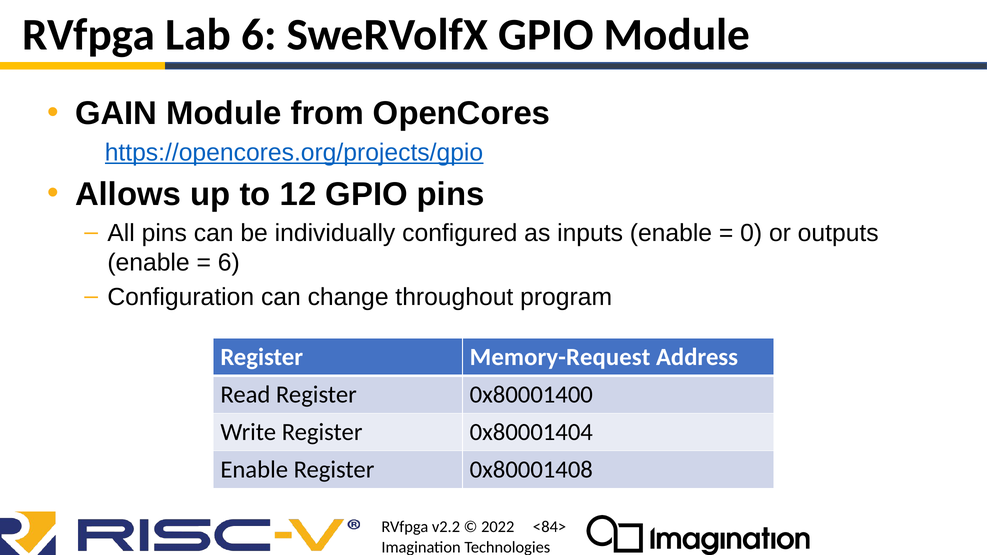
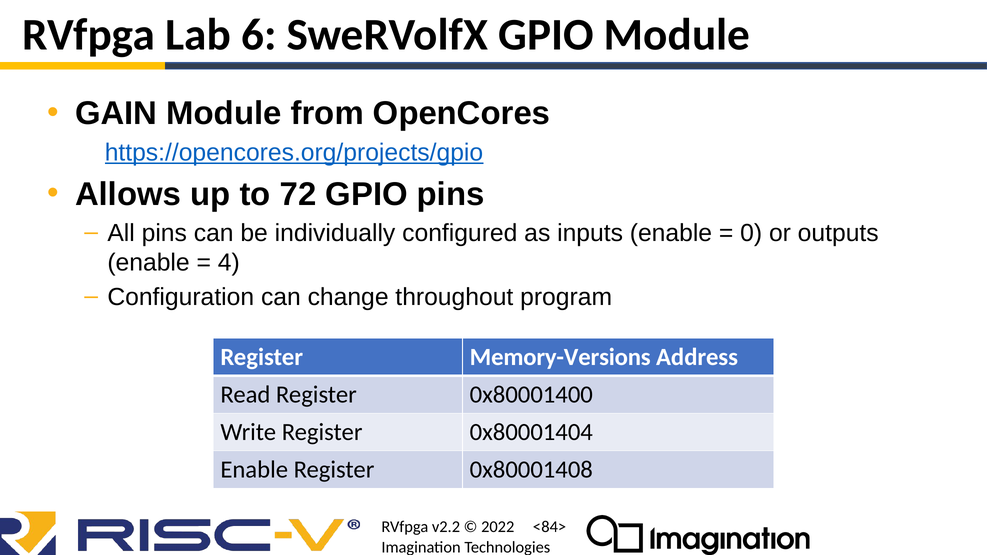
12: 12 -> 72
6 at (229, 263): 6 -> 4
Memory-Request: Memory-Request -> Memory-Versions
